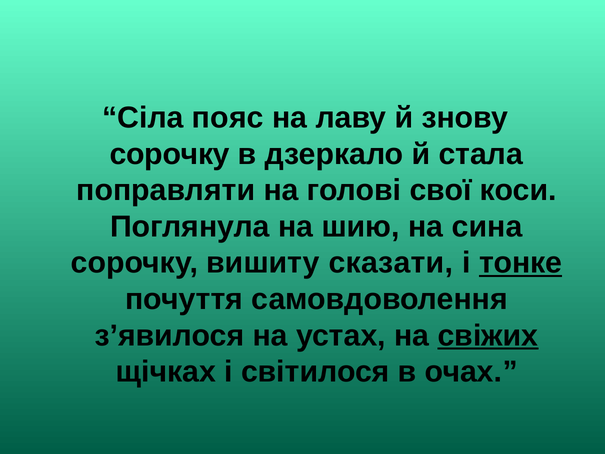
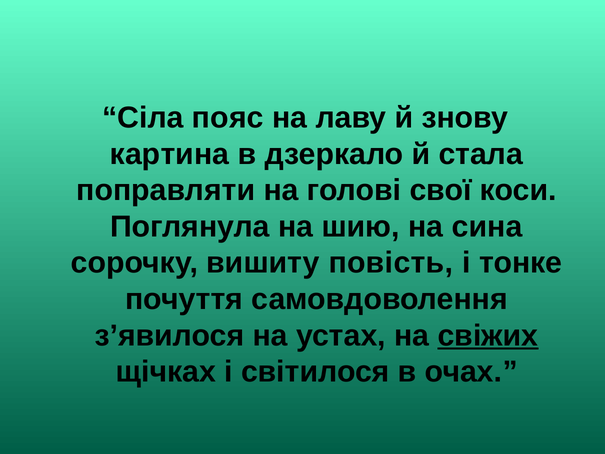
сорочку at (170, 154): сорочку -> картина
сказати: сказати -> повість
тонке underline: present -> none
